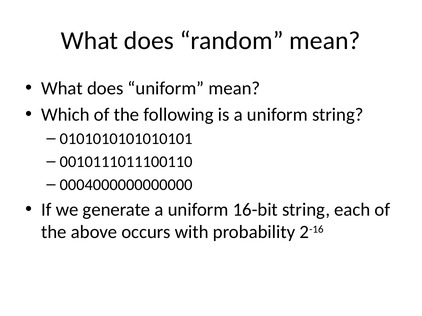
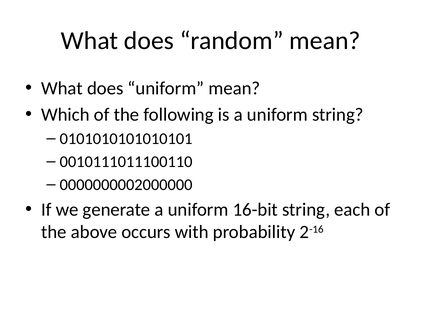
0004000000000000: 0004000000000000 -> 0000000002000000
